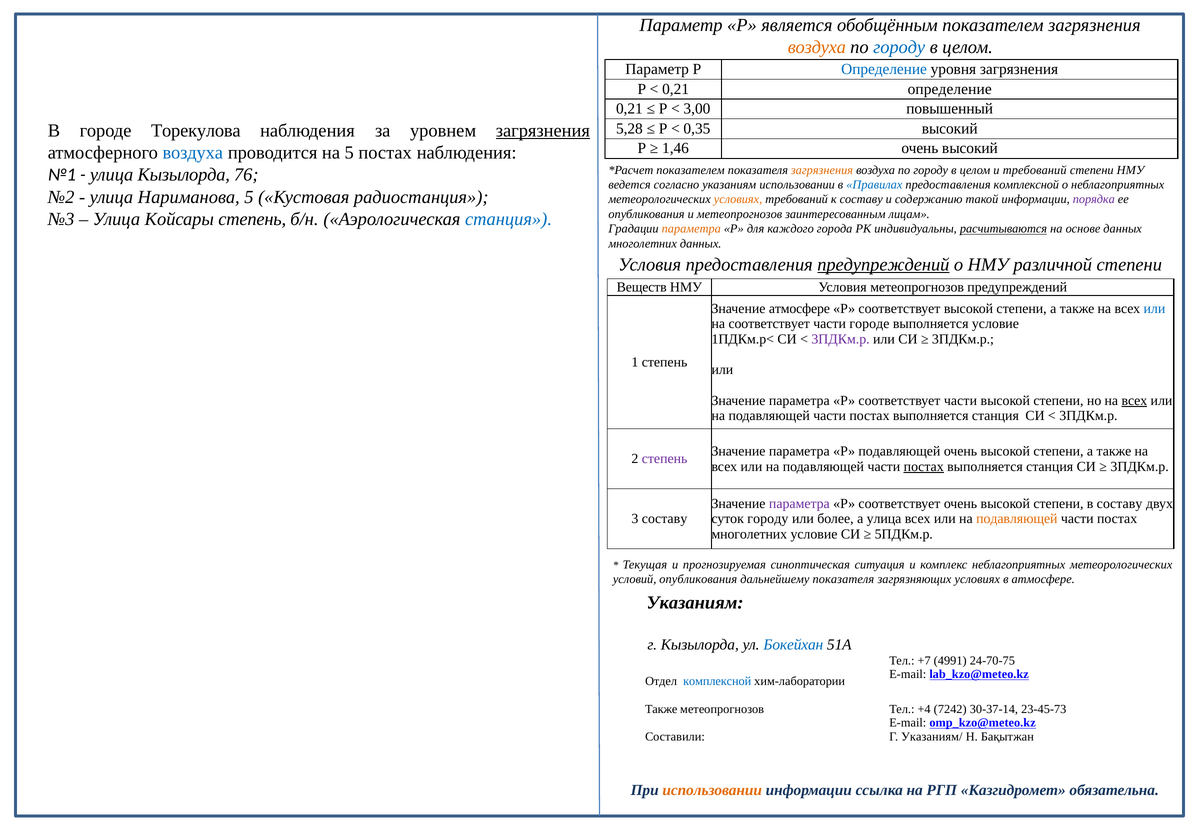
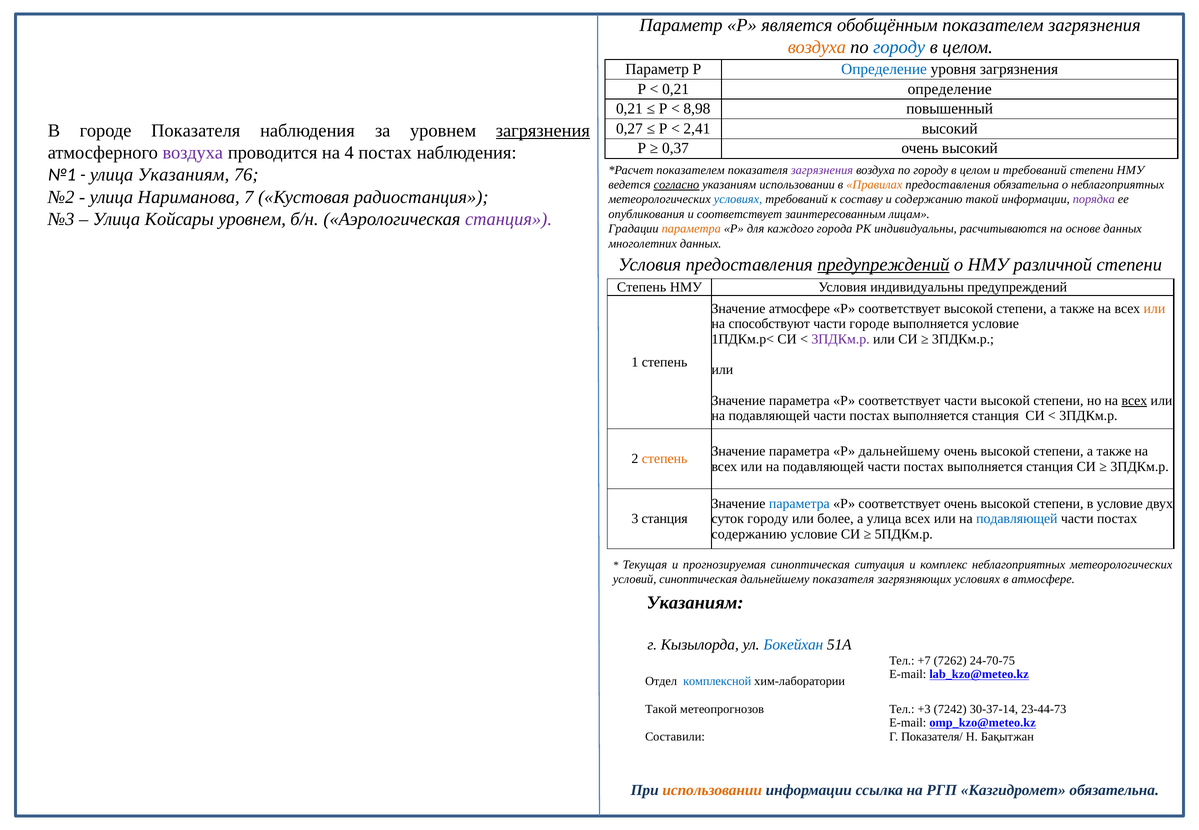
3,00: 3,00 -> 8,98
5,28: 5,28 -> 0,27
0,35: 0,35 -> 2,41
городе Торекулова: Торекулова -> Показателя
1,46: 1,46 -> 0,37
воздуха at (193, 153) colour: blue -> purple
на 5: 5 -> 4
загрязнения at (822, 170) colour: orange -> purple
улица Кызылорда: Кызылорда -> Указаниям
согласно underline: none -> present
Правилах colour: blue -> orange
предоставления комплексной: комплексной -> обязательна
Нариманова 5: 5 -> 7
условиях at (738, 199) colour: orange -> blue
и метеопрогнозов: метеопрогнозов -> соответствует
Койсары степень: степень -> уровнем
станция at (509, 219) colour: blue -> purple
расчитываются underline: present -> none
Веществ at (642, 287): Веществ -> Степень
Условия метеопрогнозов: метеопрогнозов -> индивидуальны
или at (1154, 309) colour: blue -> orange
на соответствует: соответствует -> способствуют
Р подавляющей: подавляющей -> дальнейшему
степень at (665, 459) colour: purple -> orange
постах at (924, 467) underline: present -> none
параметра at (799, 503) colour: purple -> blue
в составу: составу -> условие
3 составу: составу -> станция
подавляющей at (1017, 519) colour: orange -> blue
многолетних at (749, 534): многолетних -> содержанию
условий опубликования: опубликования -> синоптическая
4991: 4991 -> 7262
Также at (661, 709): Также -> Такой
+4: +4 -> +3
23-45-73: 23-45-73 -> 23-44-73
Указаниям/: Указаниям/ -> Показателя/
